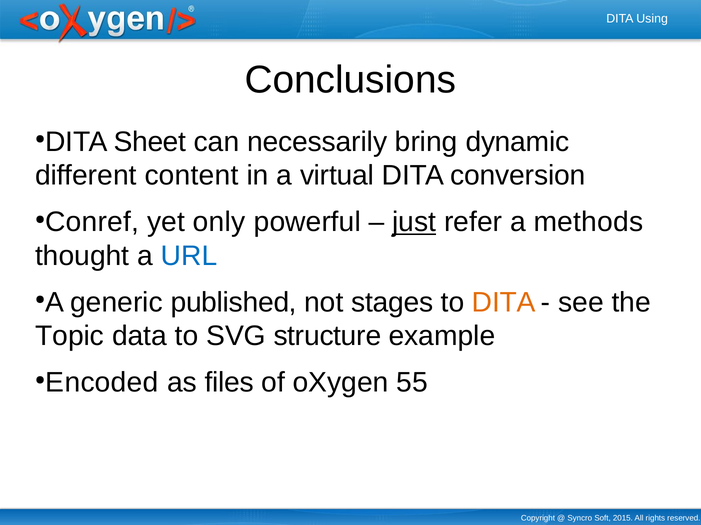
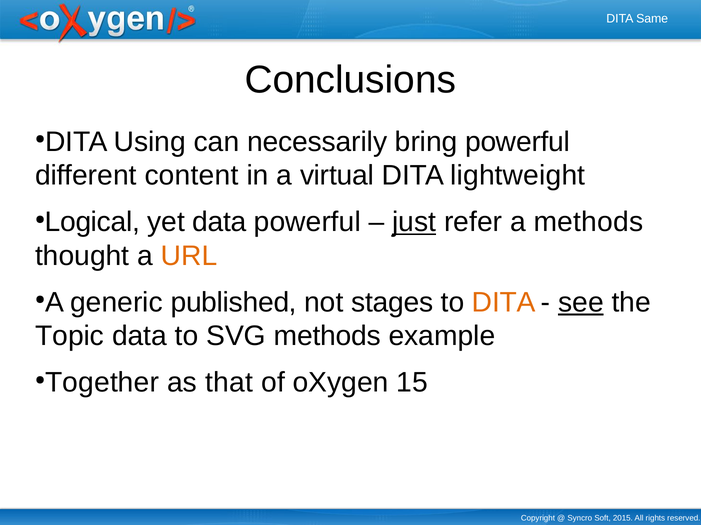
Using: Using -> Same
Sheet: Sheet -> Using
bring dynamic: dynamic -> powerful
conversion: conversion -> lightweight
Conref: Conref -> Logical
yet only: only -> data
URL colour: blue -> orange
see underline: none -> present
SVG structure: structure -> methods
Encoded: Encoded -> Together
files: files -> that
55: 55 -> 15
